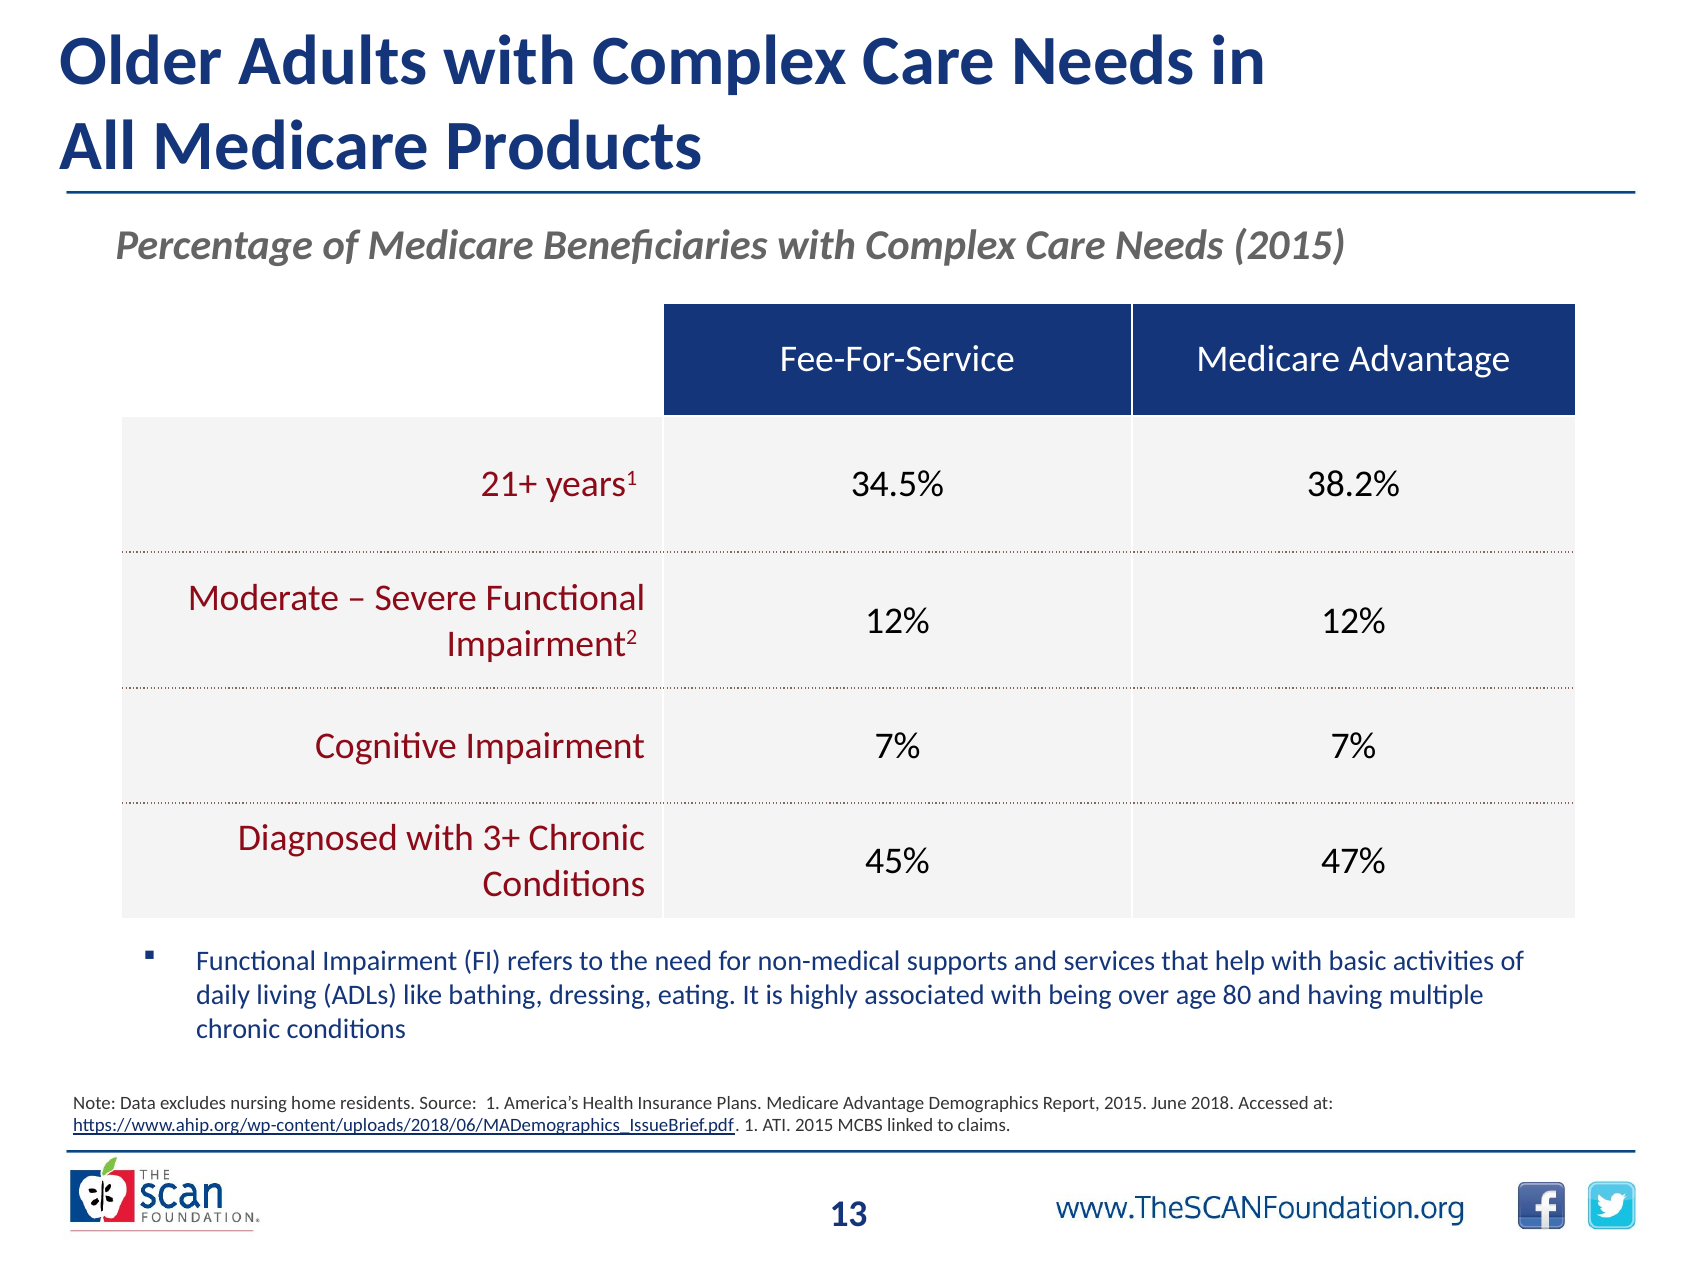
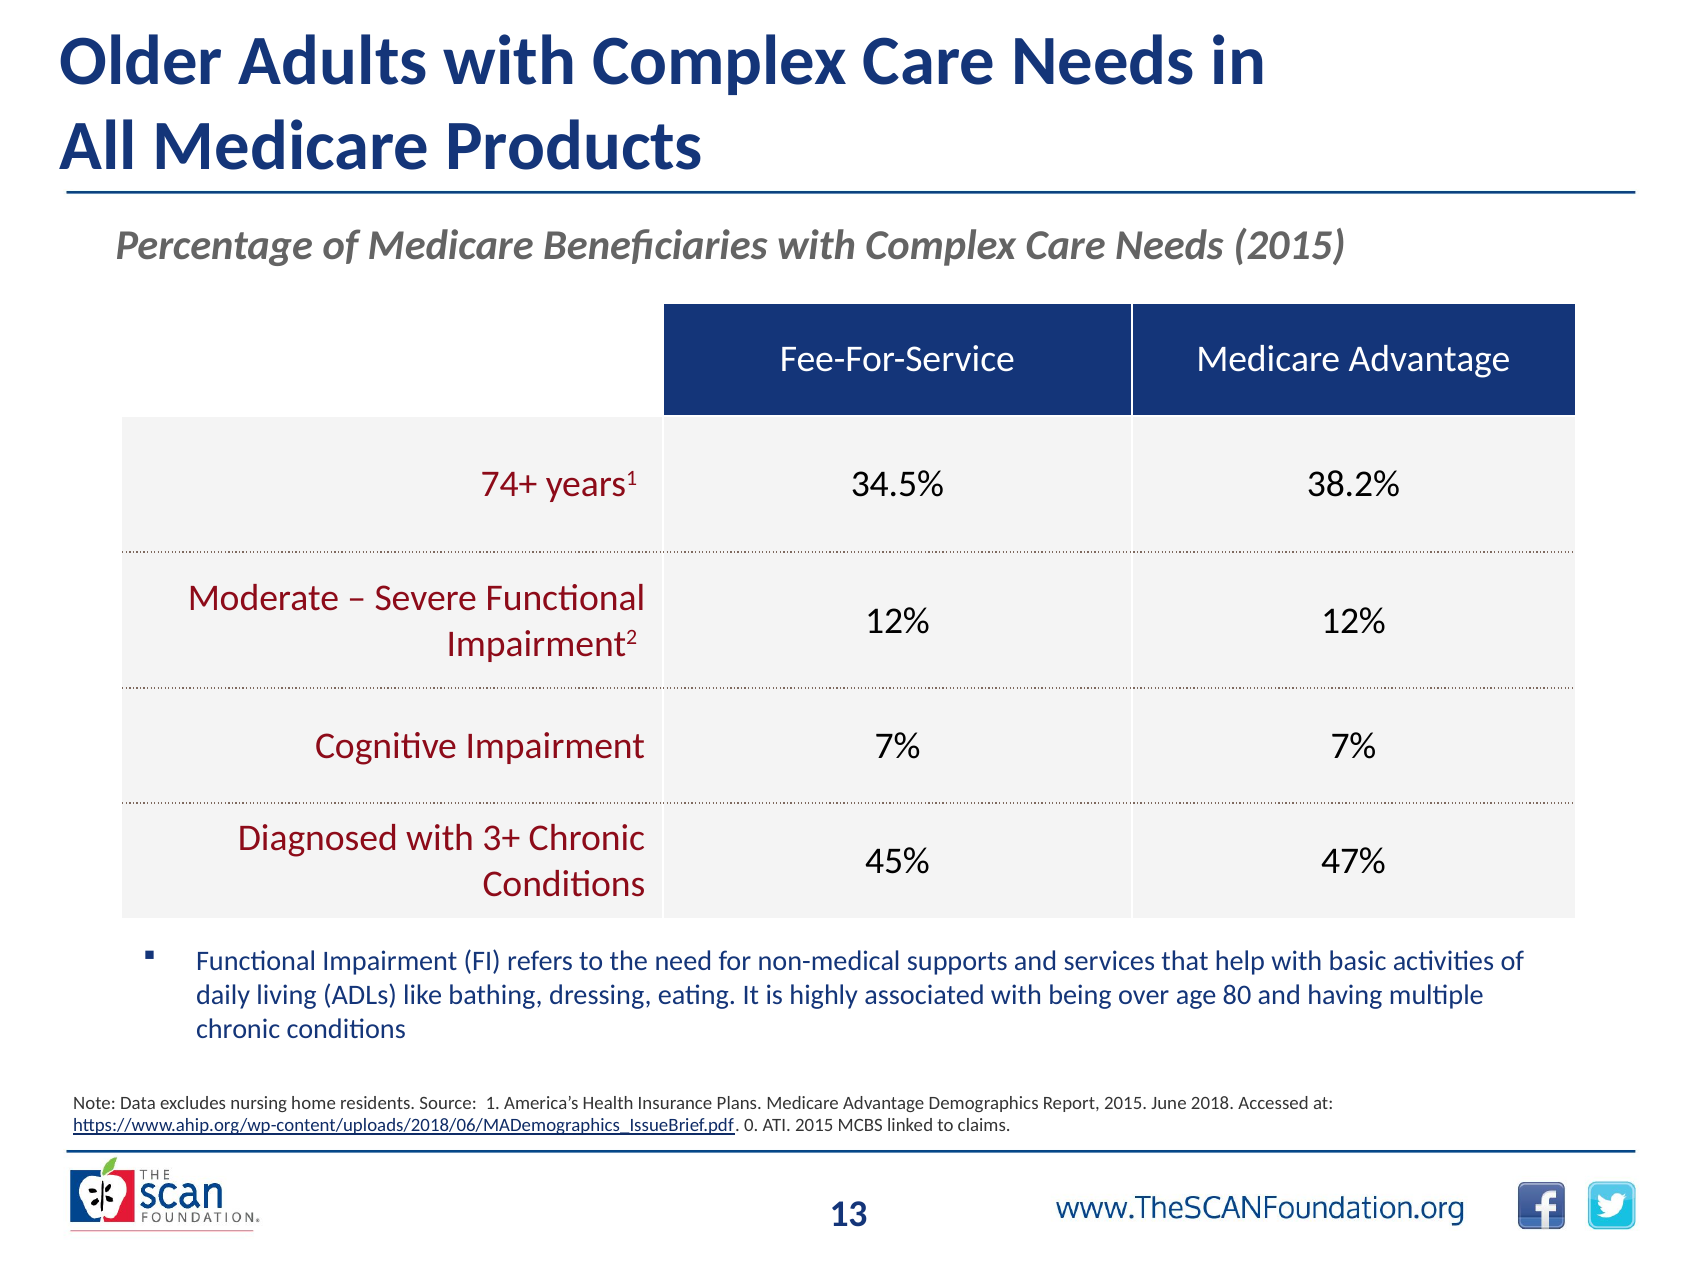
21+: 21+ -> 74+
https://www.ahip.org/wp-content/uploads/2018/06/MADemographics_IssueBrief.pdf 1: 1 -> 0
